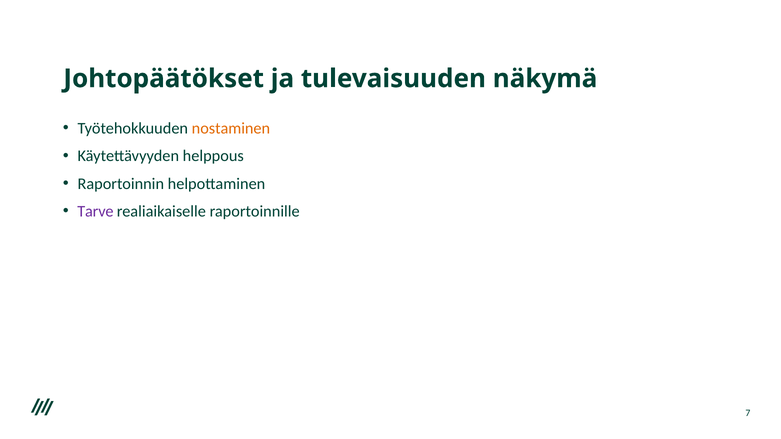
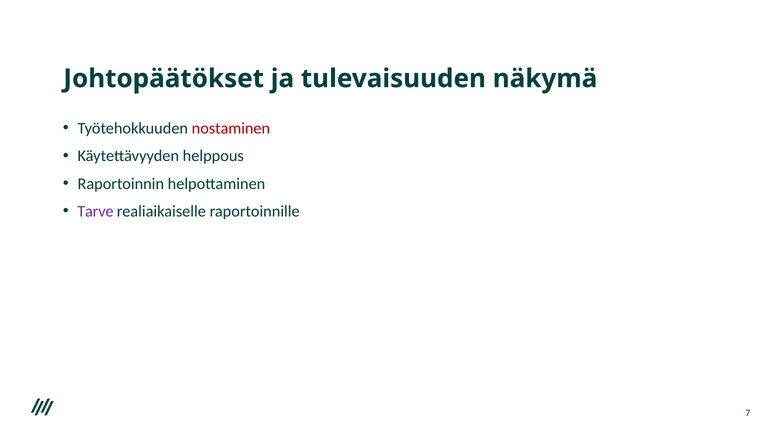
nostaminen colour: orange -> red
